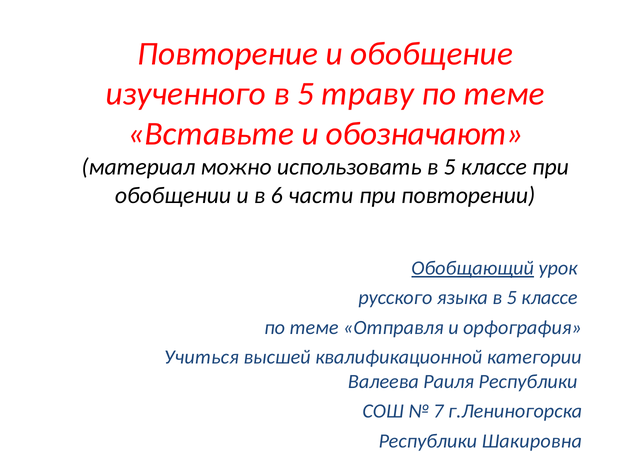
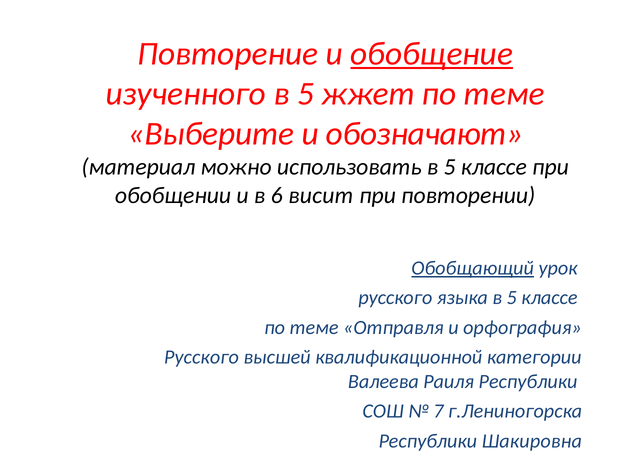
обобщение underline: none -> present
траву: траву -> жжет
Вставьте: Вставьте -> Выберите
части: части -> висит
Учиться at (201, 358): Учиться -> Русского
